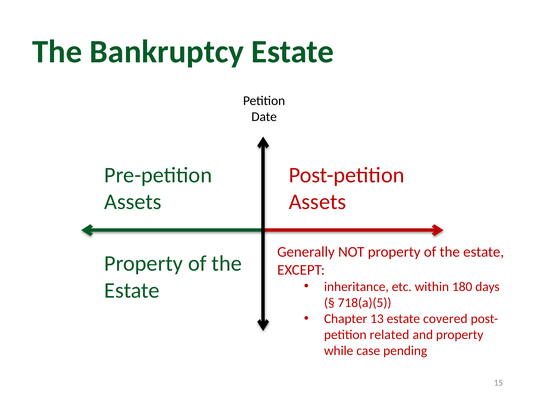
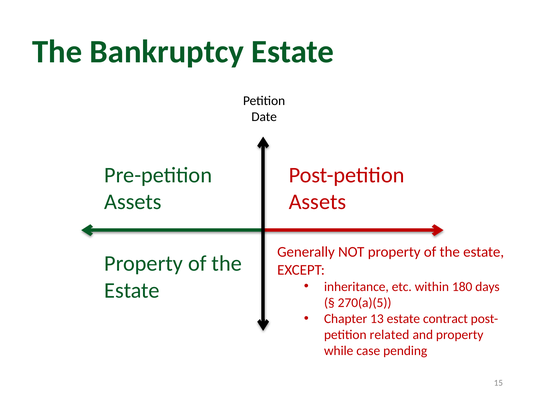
718(a)(5: 718(a)(5 -> 270(a)(5
covered: covered -> contract
